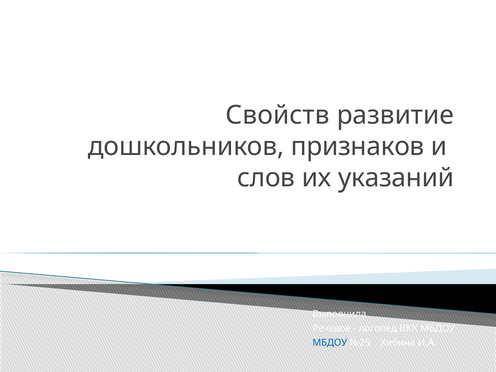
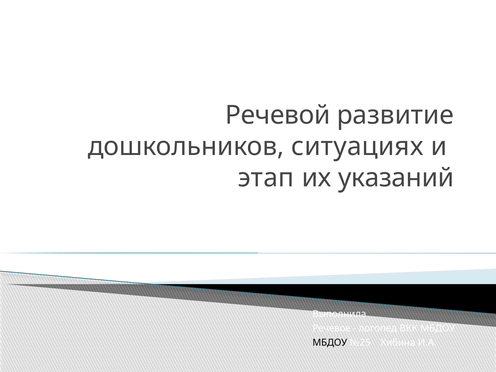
Свойств: Свойств -> Речевой
признаков: признаков -> ситуациях
слов: слов -> этап
МБДОУ at (330, 343) colour: blue -> black
